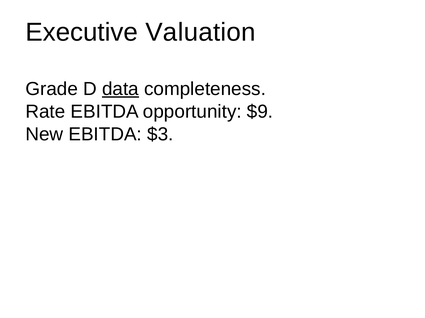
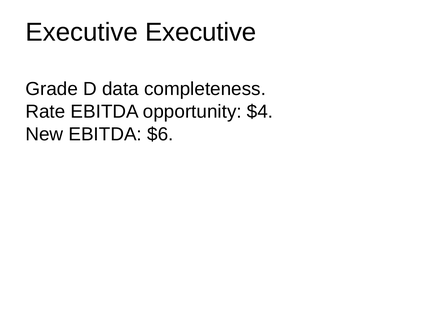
Executive Valuation: Valuation -> Executive
data underline: present -> none
$9: $9 -> $4
$3: $3 -> $6
